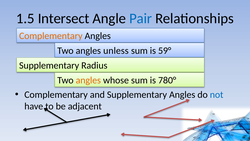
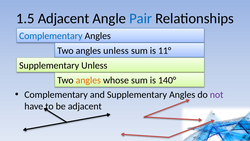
1.5 Intersect: Intersect -> Adjacent
Complementary at (51, 36) colour: orange -> blue
59°: 59° -> 11°
Supplementary Radius: Radius -> Unless
780°: 780° -> 140°
not colour: blue -> purple
